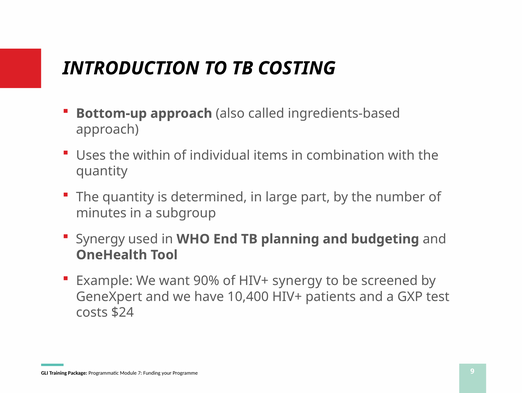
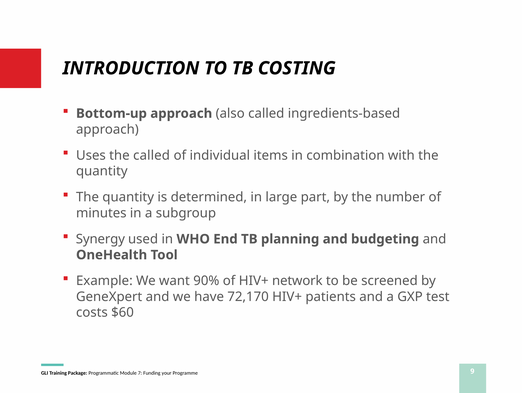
the within: within -> called
HIV+ synergy: synergy -> network
10,400: 10,400 -> 72,170
$24: $24 -> $60
